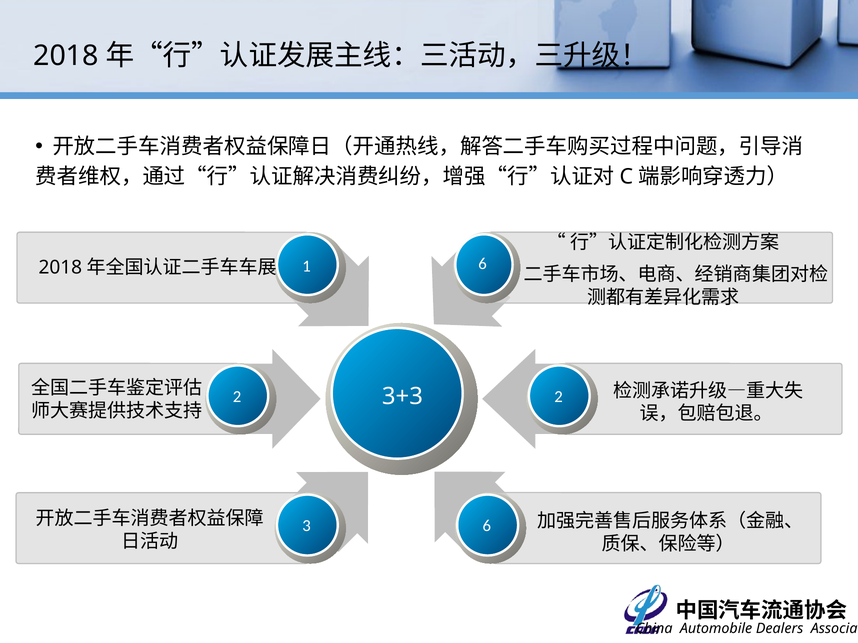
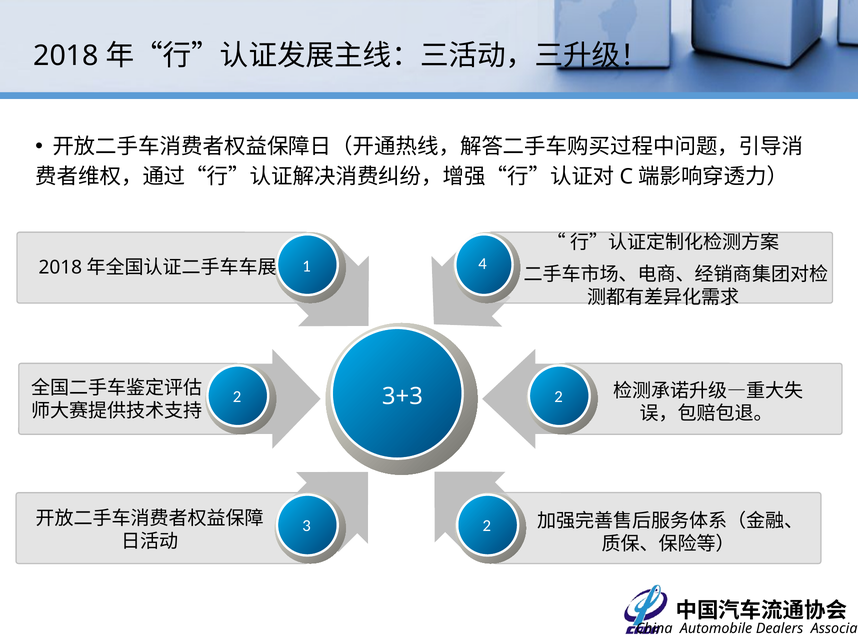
1 6: 6 -> 4
3 6: 6 -> 2
